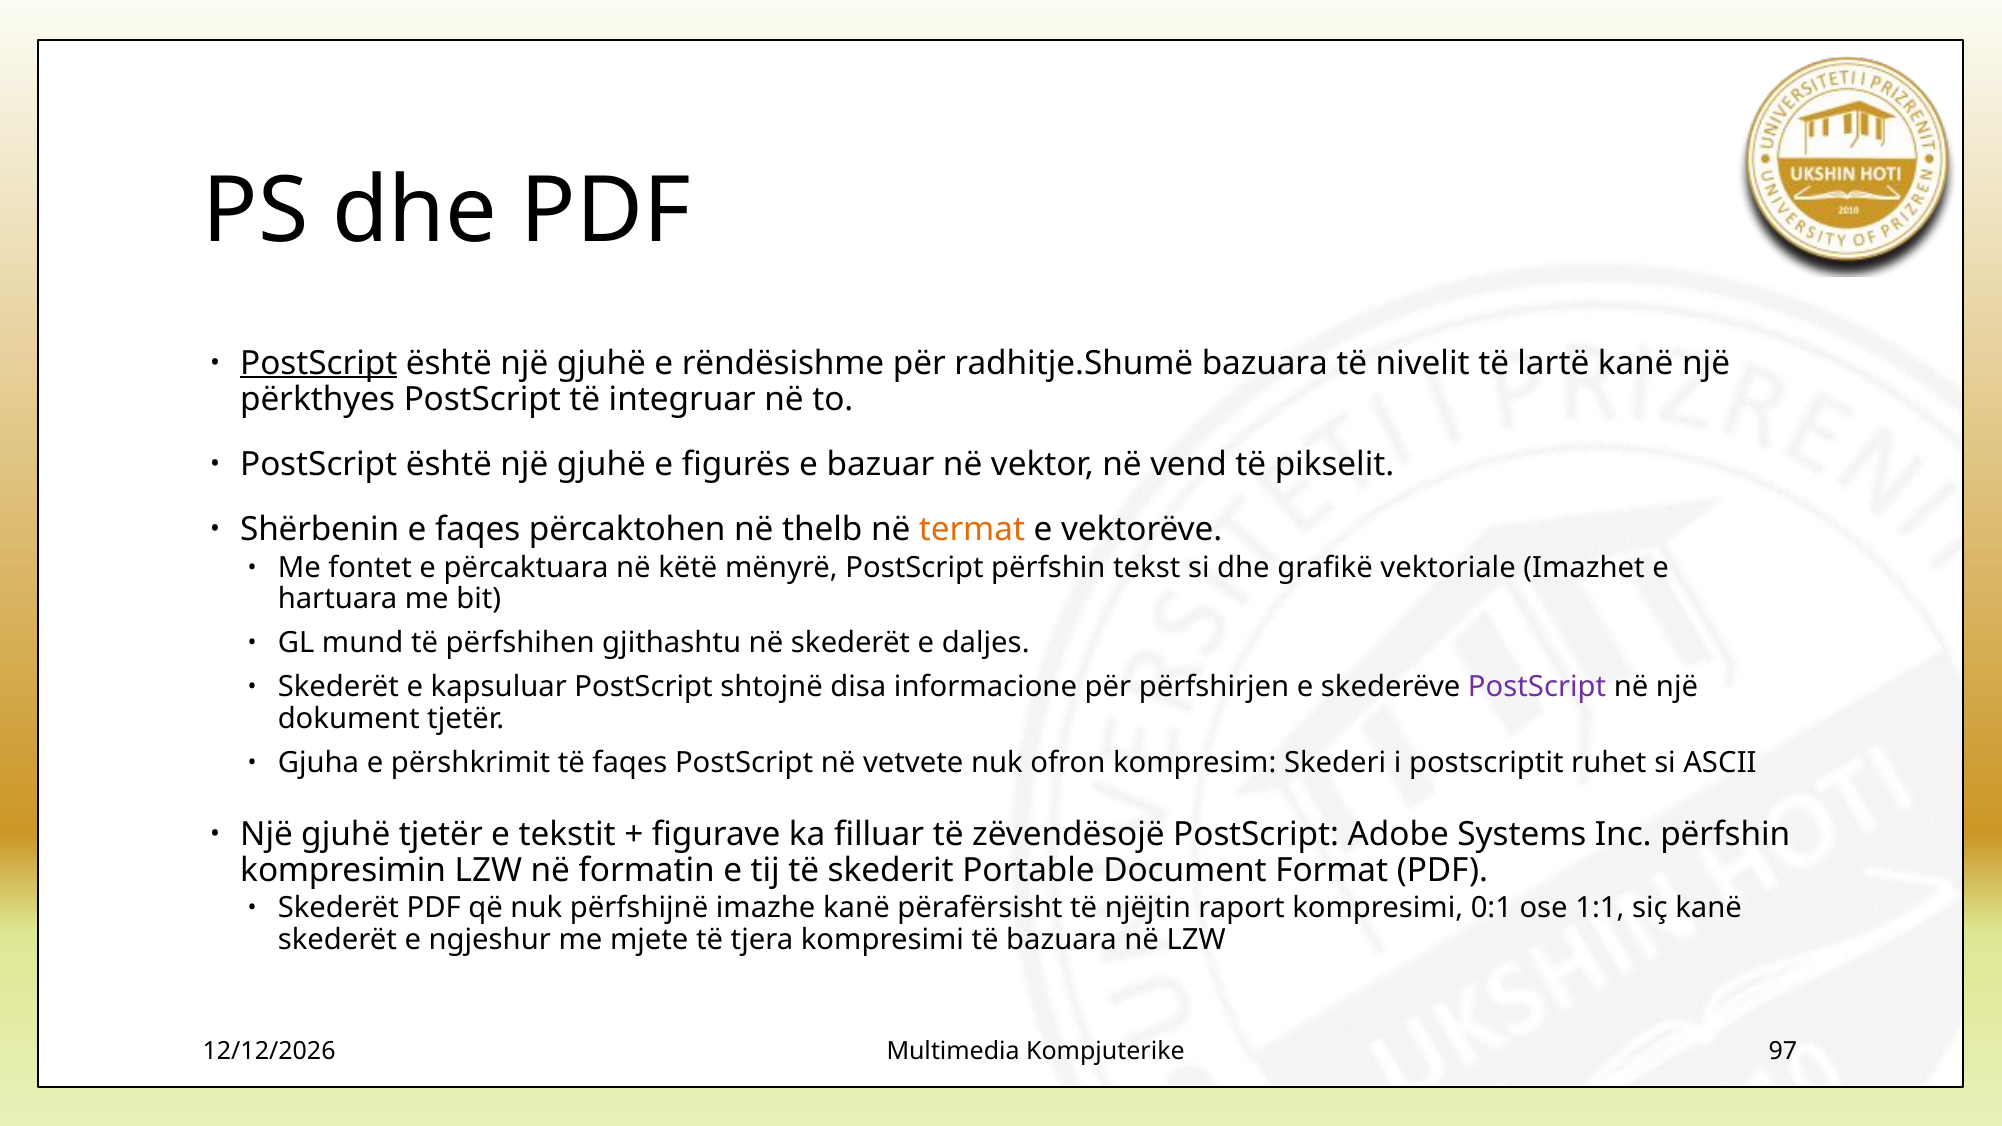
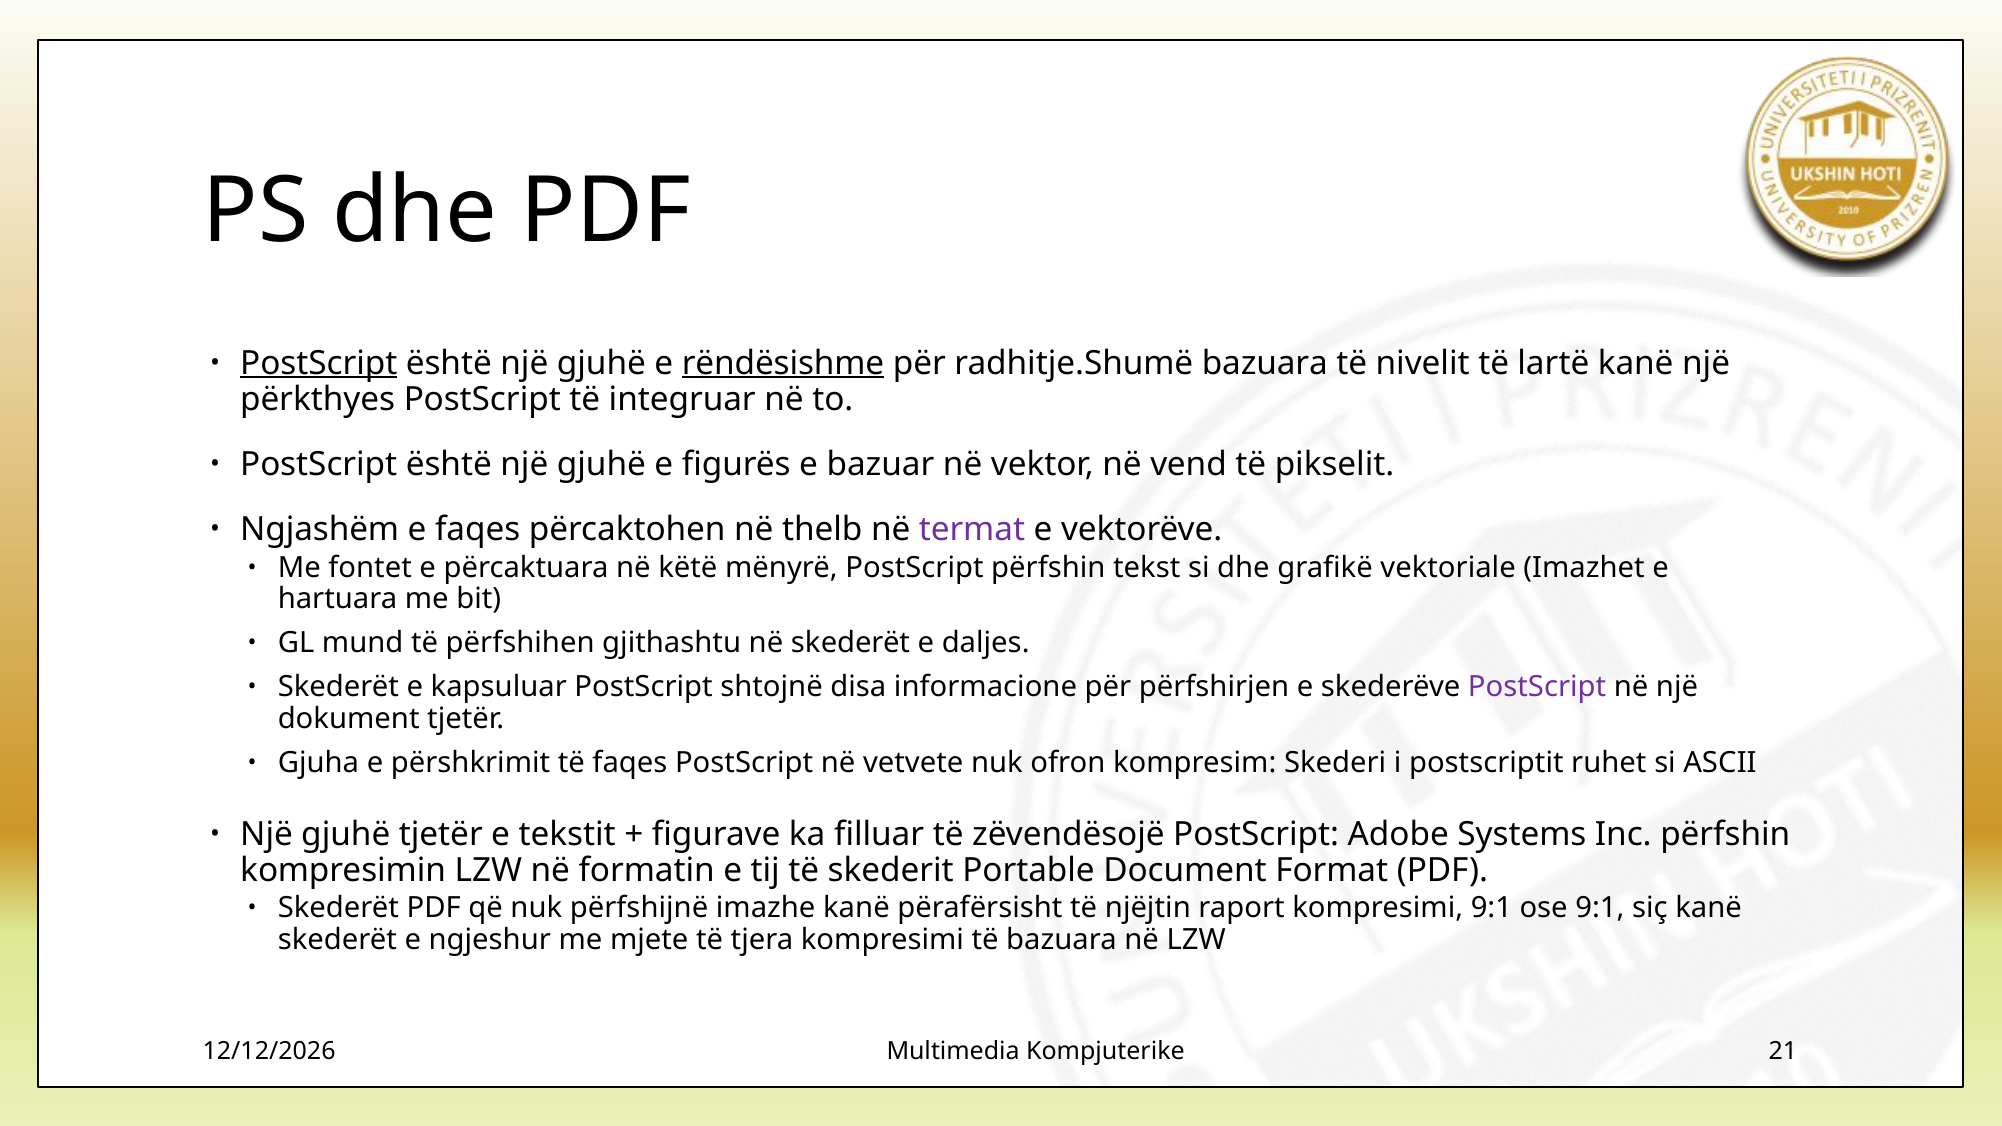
rëndësishme underline: none -> present
Shërbenin: Shërbenin -> Ngjashëm
termat colour: orange -> purple
kompresimi 0:1: 0:1 -> 9:1
ose 1:1: 1:1 -> 9:1
97: 97 -> 21
